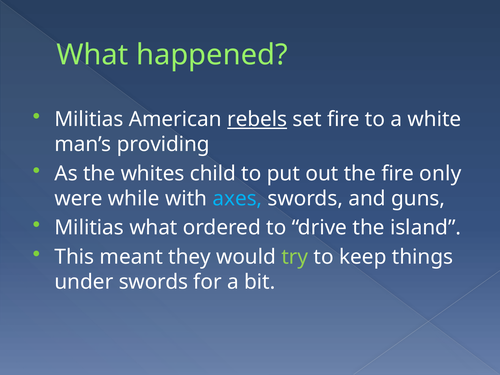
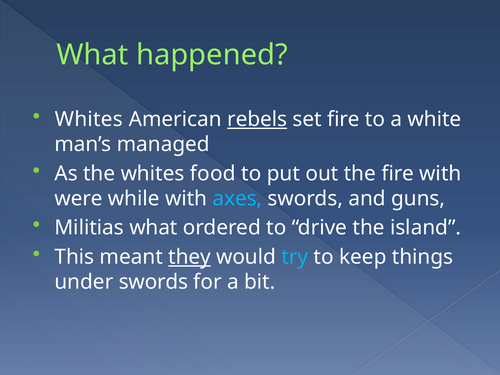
Militias at (89, 119): Militias -> Whites
providing: providing -> managed
child: child -> food
fire only: only -> with
they underline: none -> present
try colour: light green -> light blue
